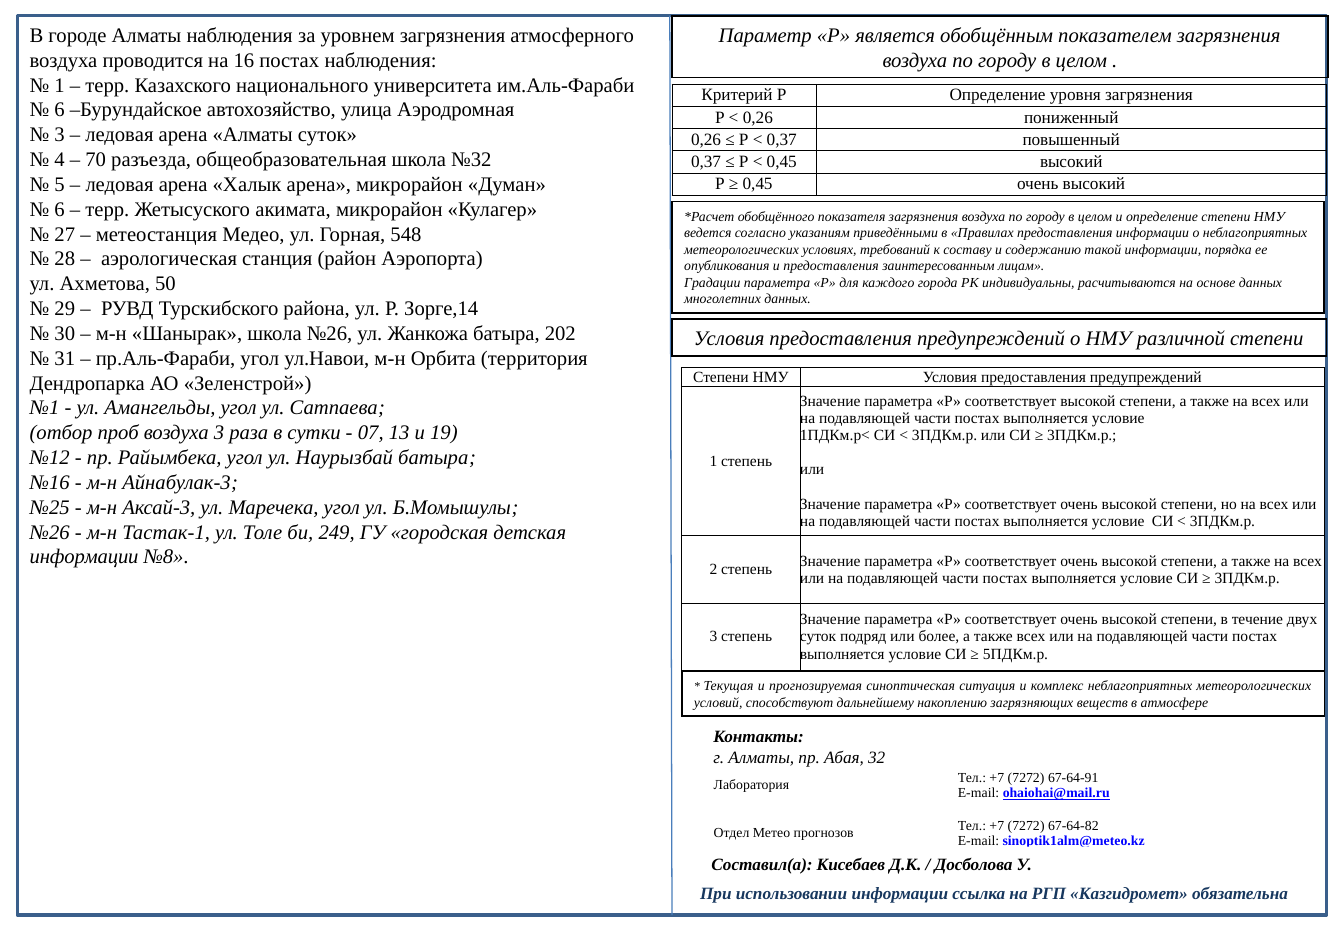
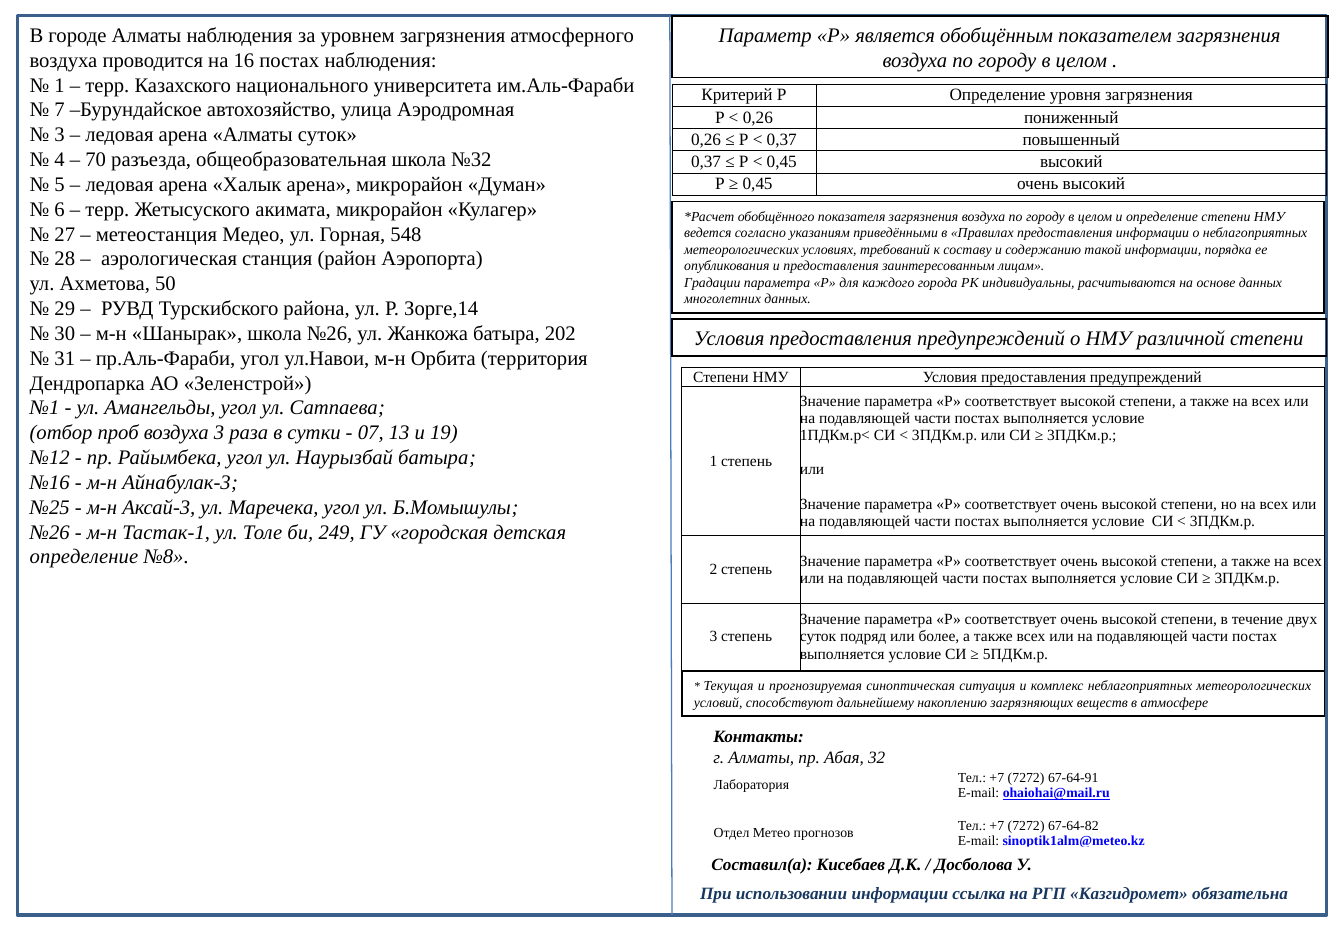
6 at (60, 110): 6 -> 7
информации at (84, 557): информации -> определение
